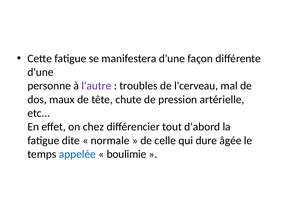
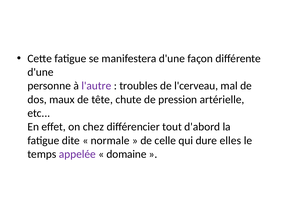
âgée: âgée -> elles
appelée colour: blue -> purple
boulimie: boulimie -> domaine
